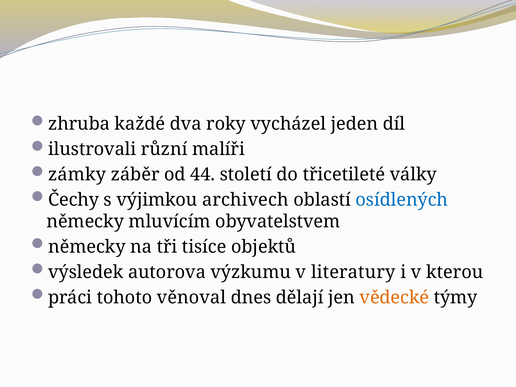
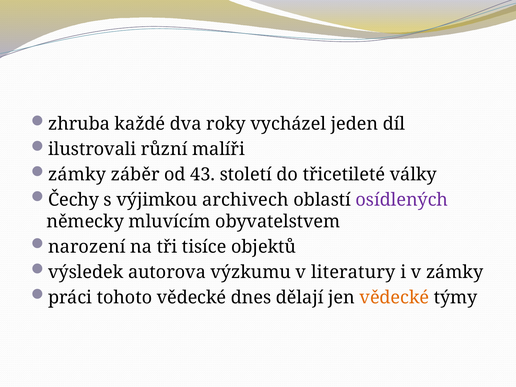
44: 44 -> 43
osídlených colour: blue -> purple
německy at (87, 247): německy -> narození
v kterou: kterou -> zámky
tohoto věnoval: věnoval -> vědecké
